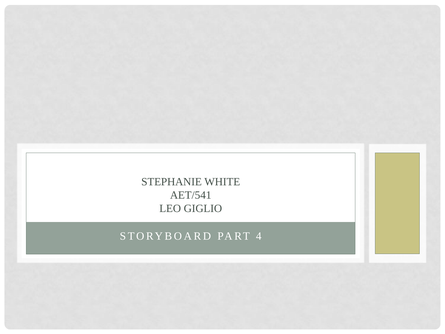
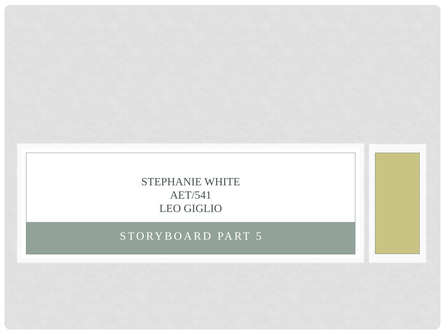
4: 4 -> 5
